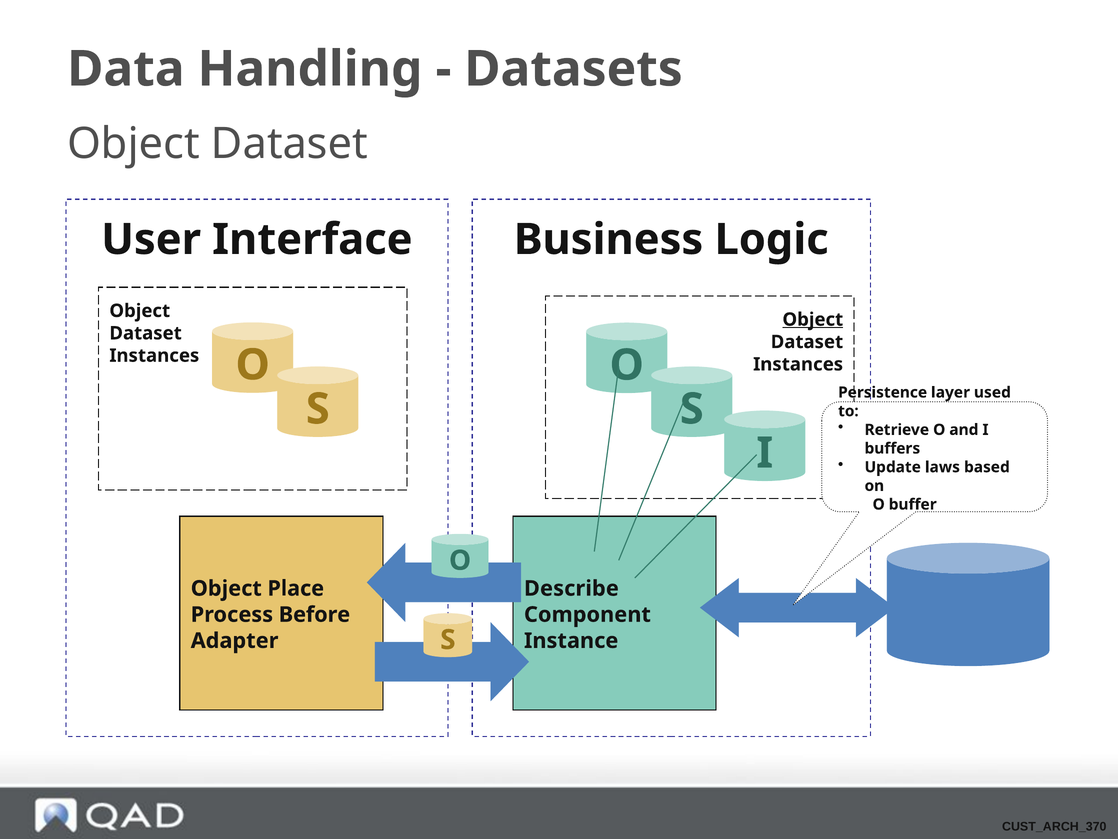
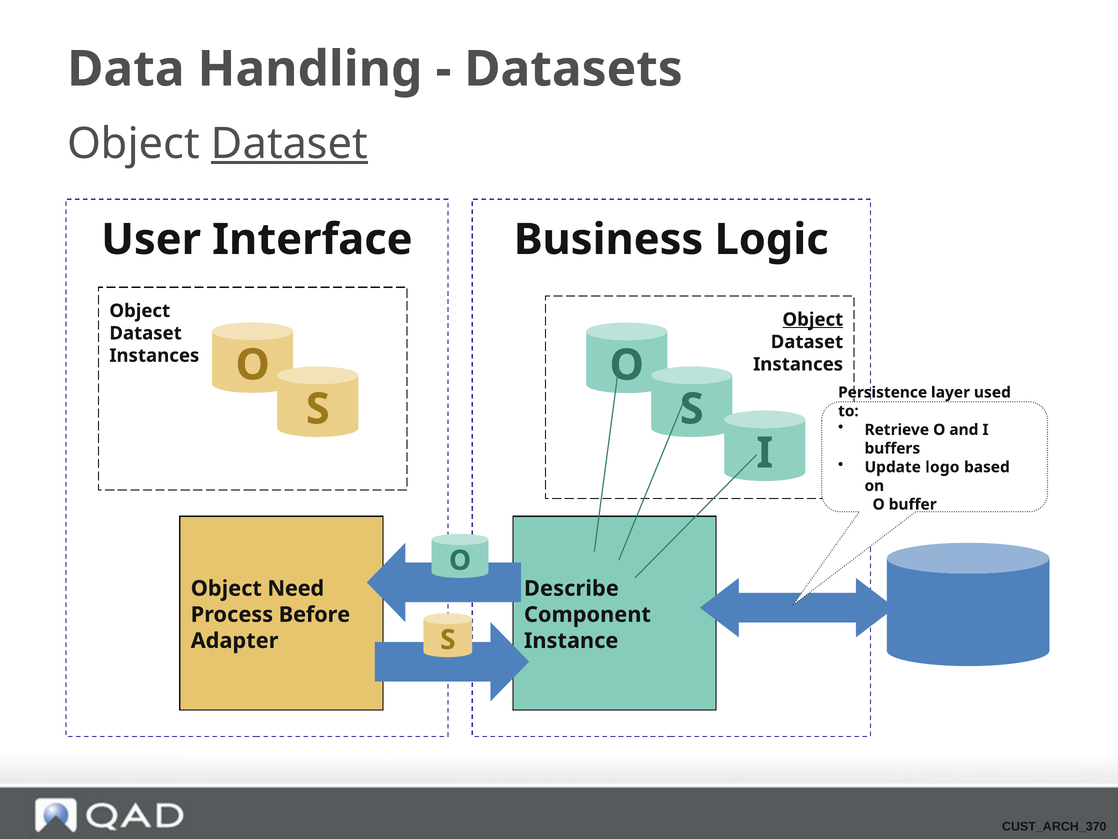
Dataset at (289, 144) underline: none -> present
laws: laws -> logo
Place: Place -> Need
